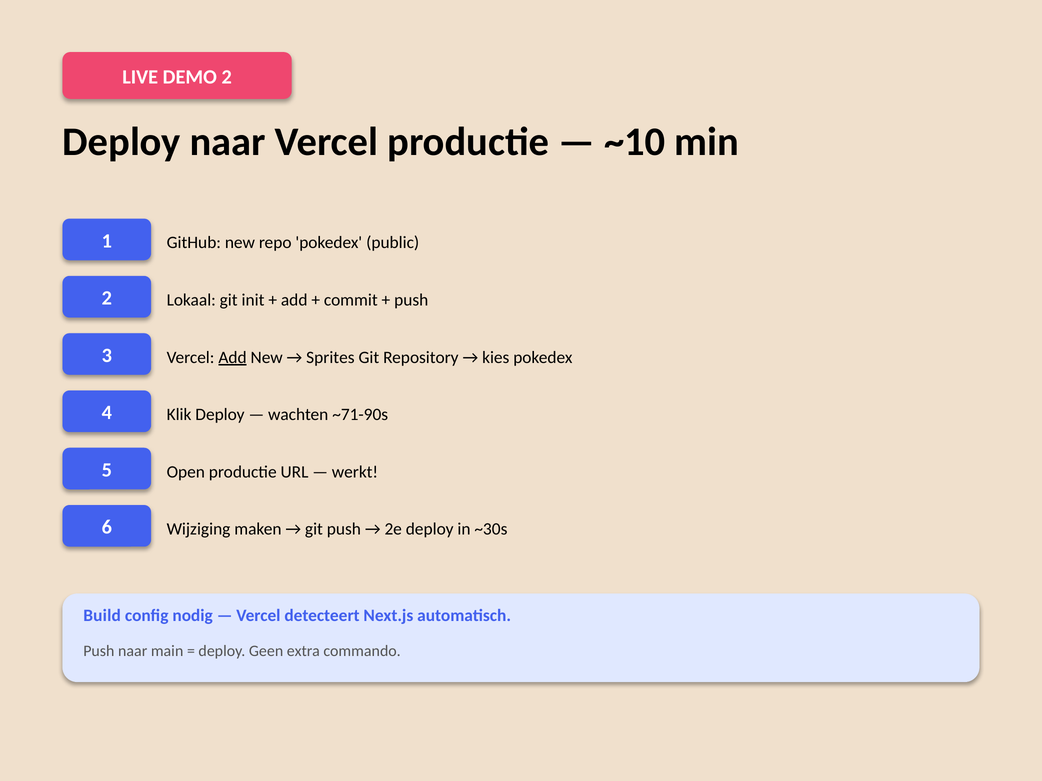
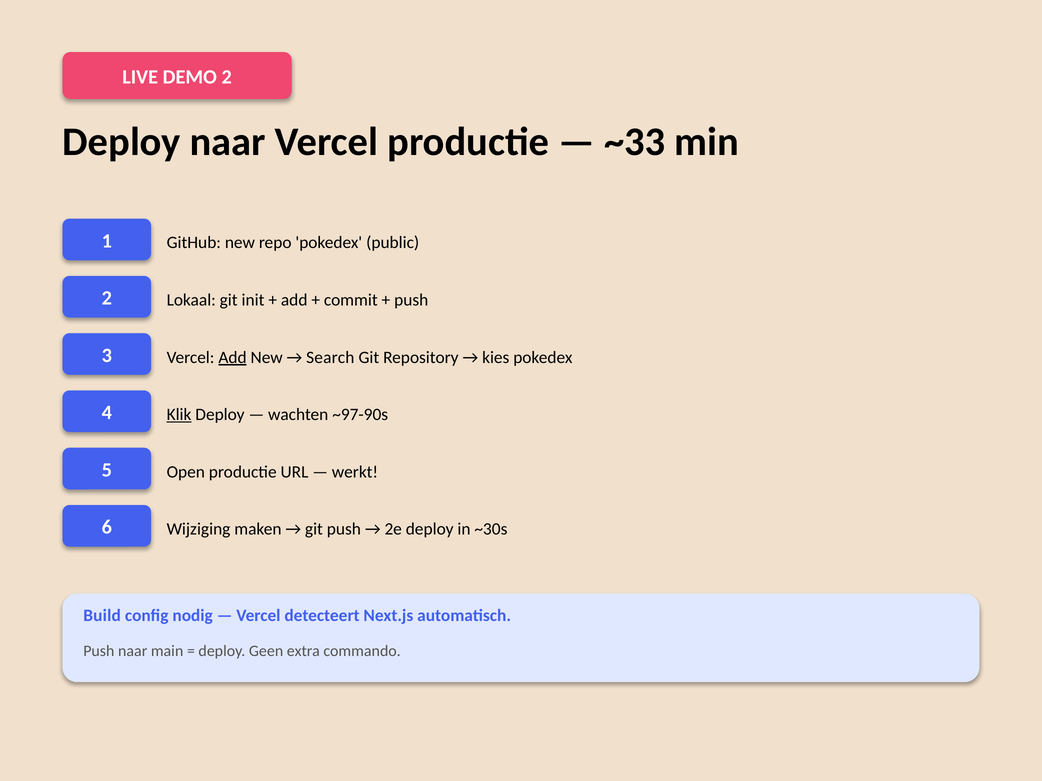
~10: ~10 -> ~33
Sprites: Sprites -> Search
Klik underline: none -> present
~71-90s: ~71-90s -> ~97-90s
